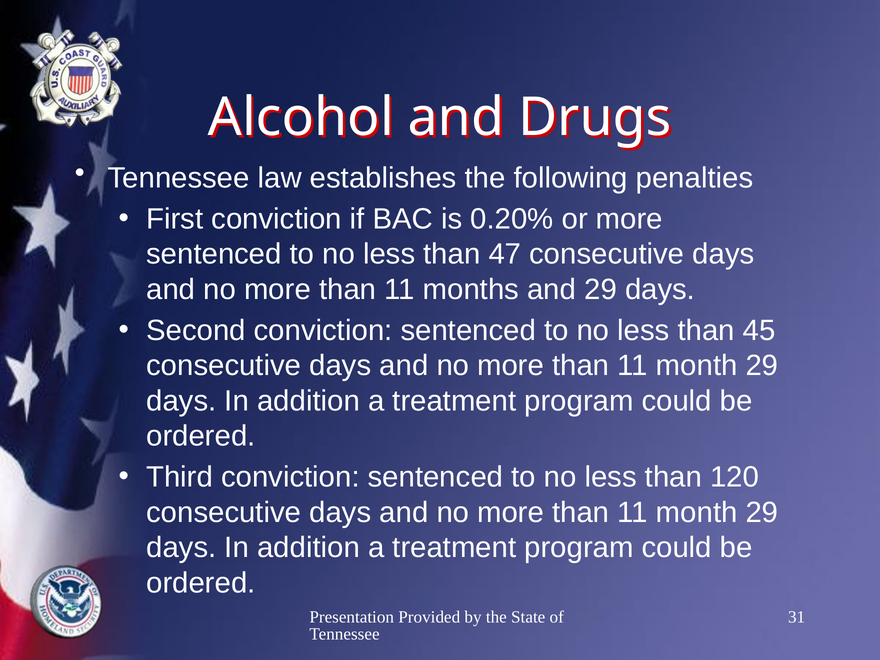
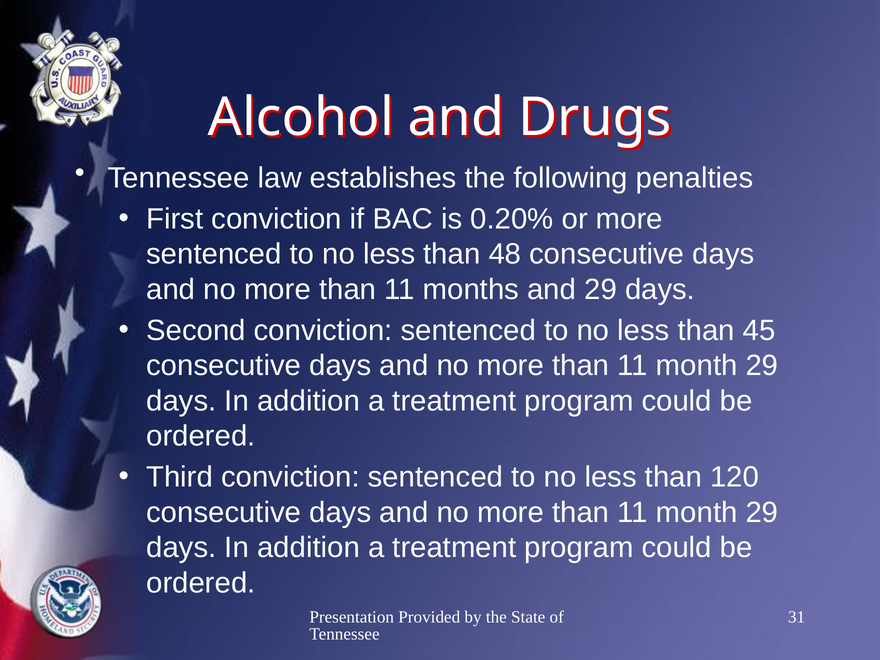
47: 47 -> 48
